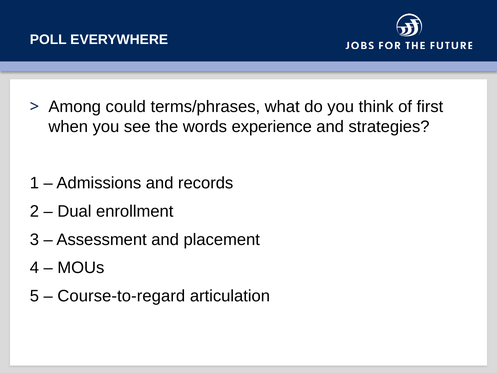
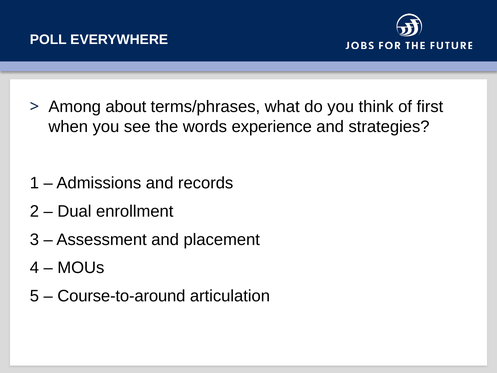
could: could -> about
Course-to-regard: Course-to-regard -> Course-to-around
